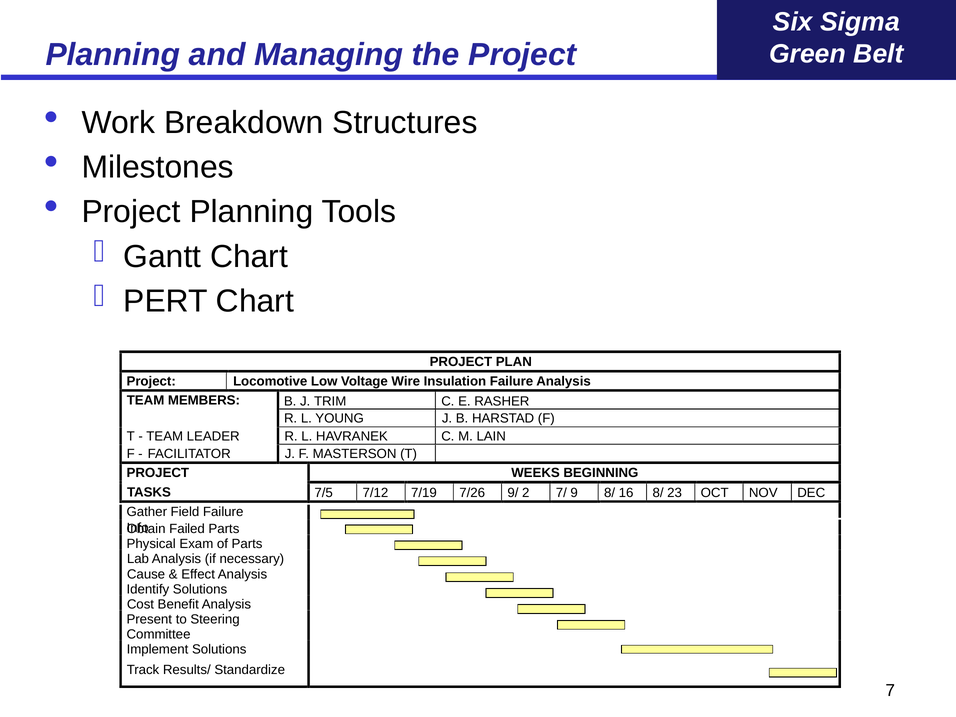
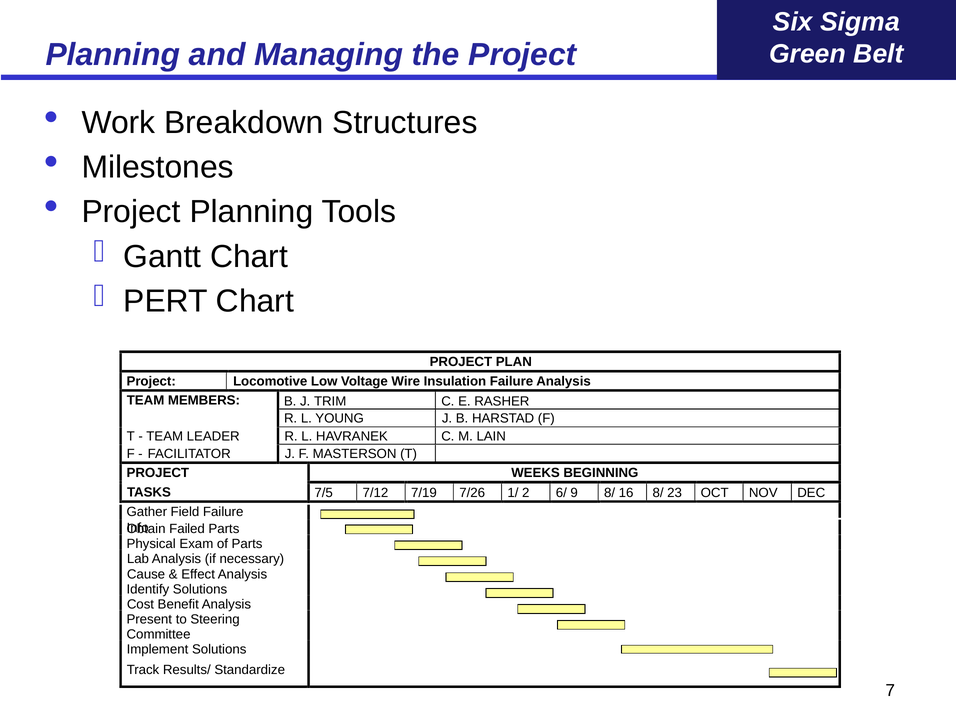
9/: 9/ -> 1/
7/: 7/ -> 6/
